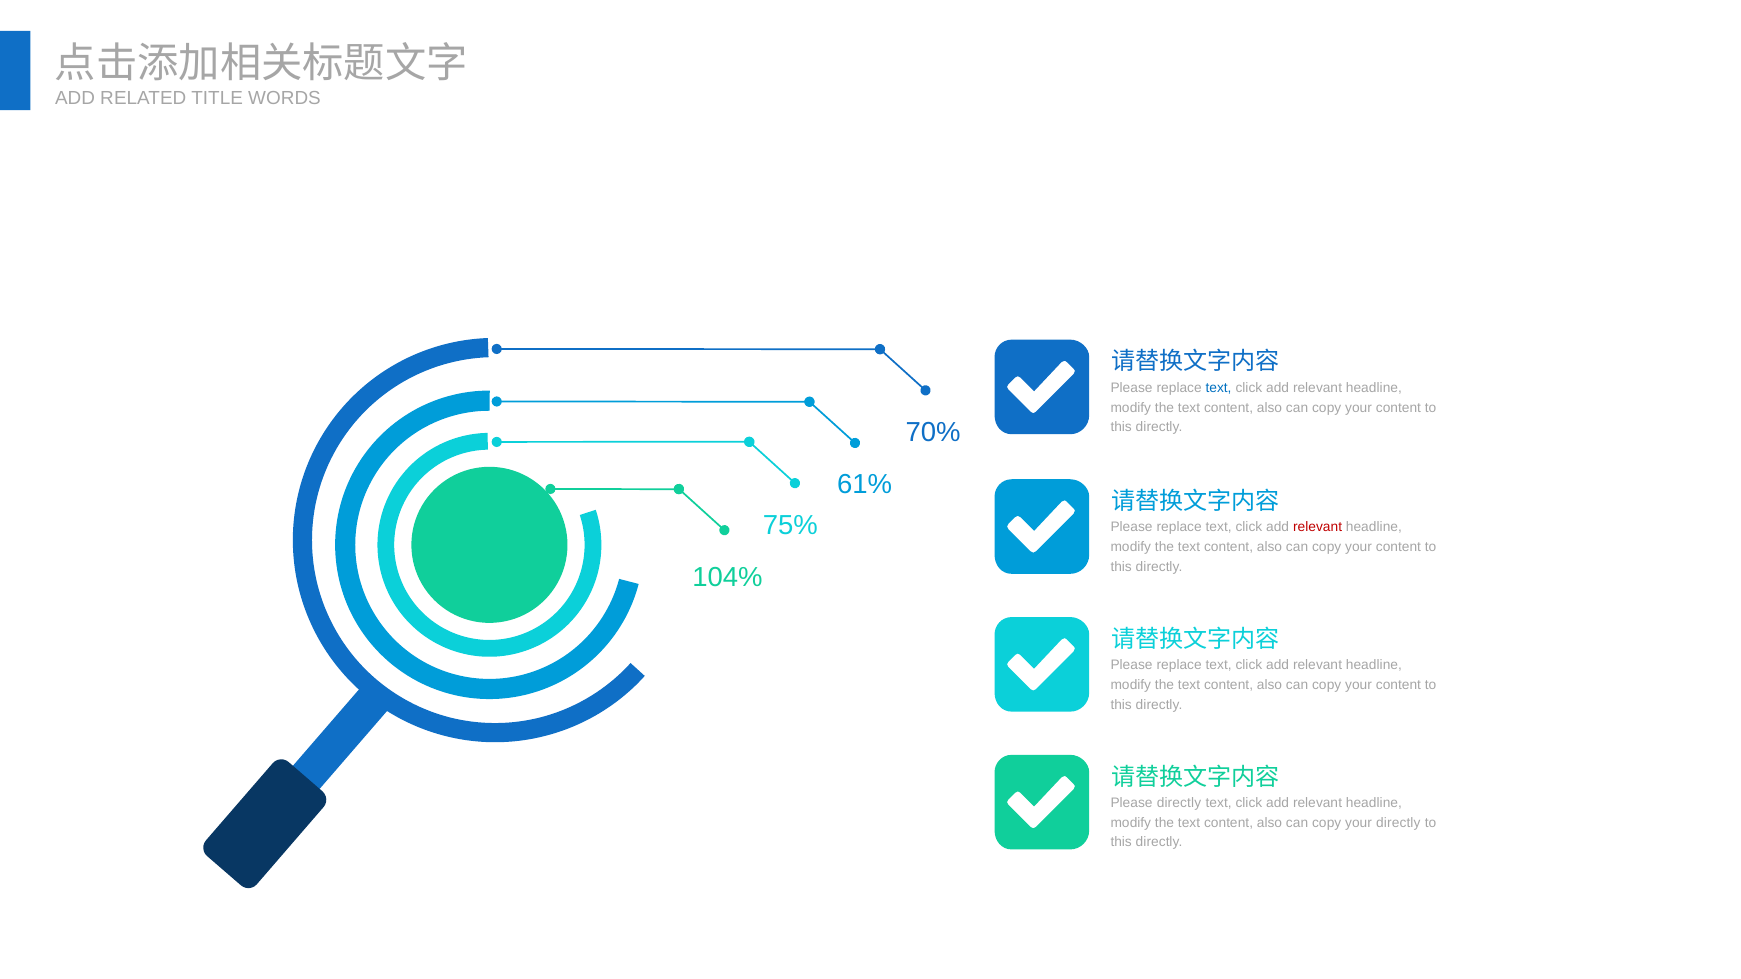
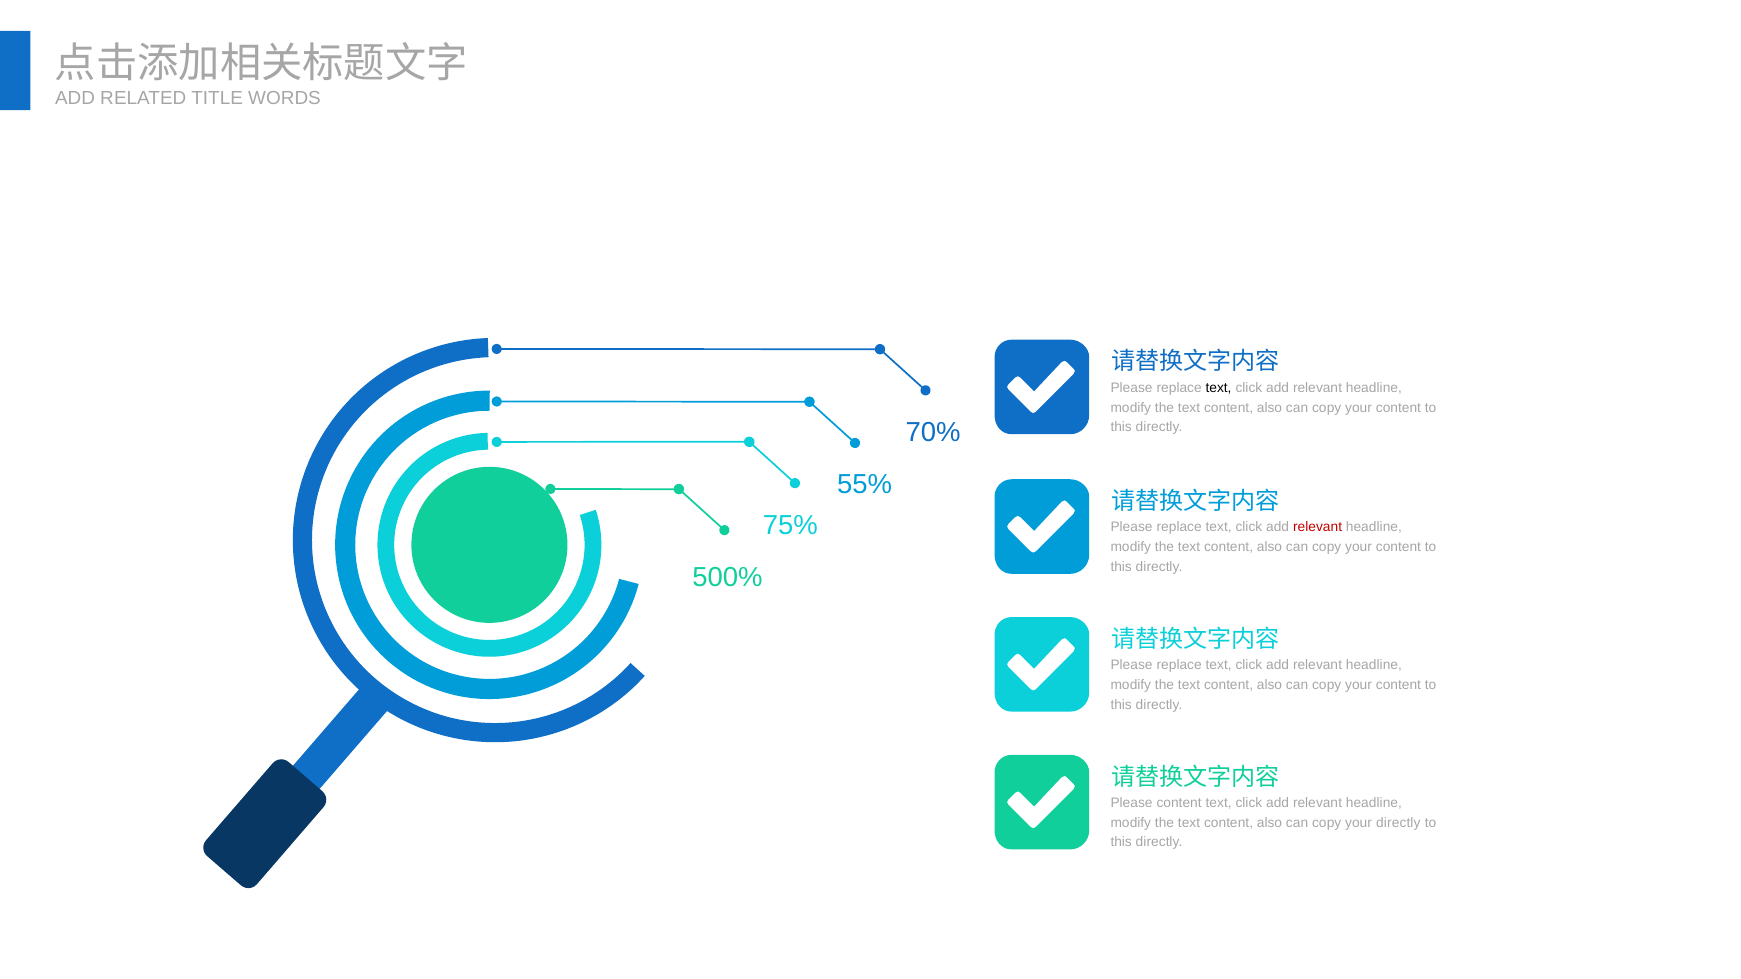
text at (1219, 388) colour: blue -> black
61%: 61% -> 55%
104%: 104% -> 500%
Please directly: directly -> content
